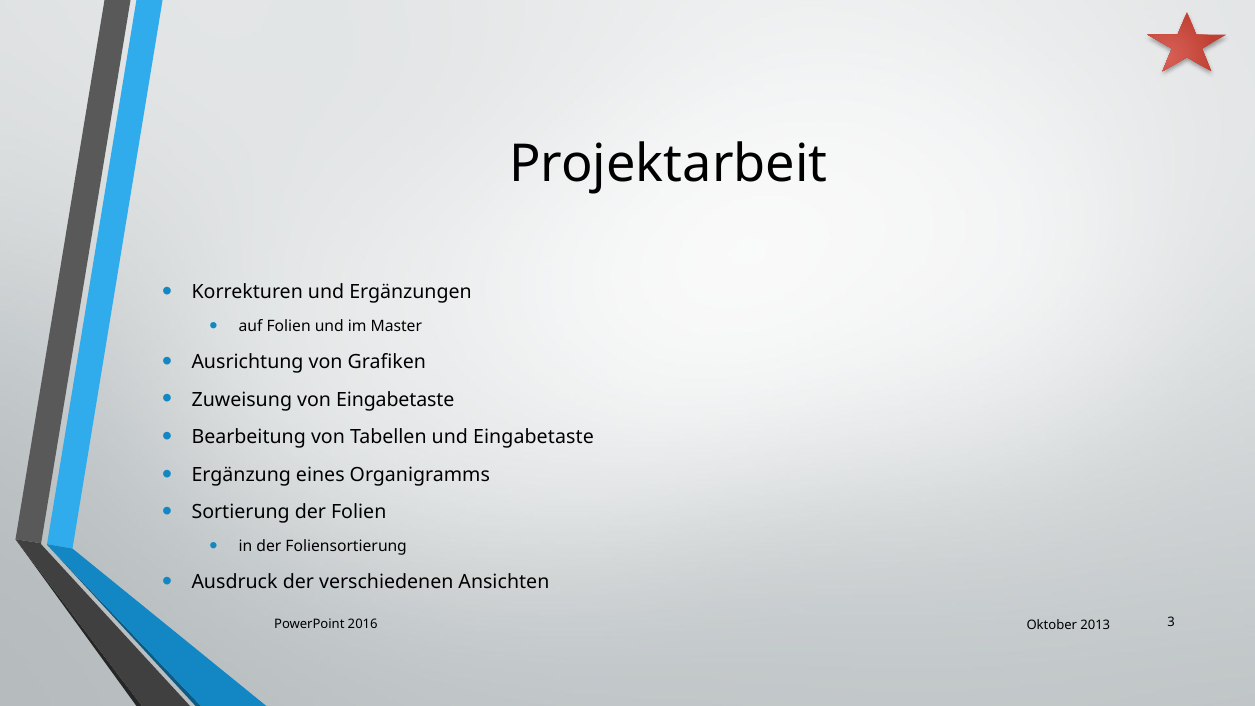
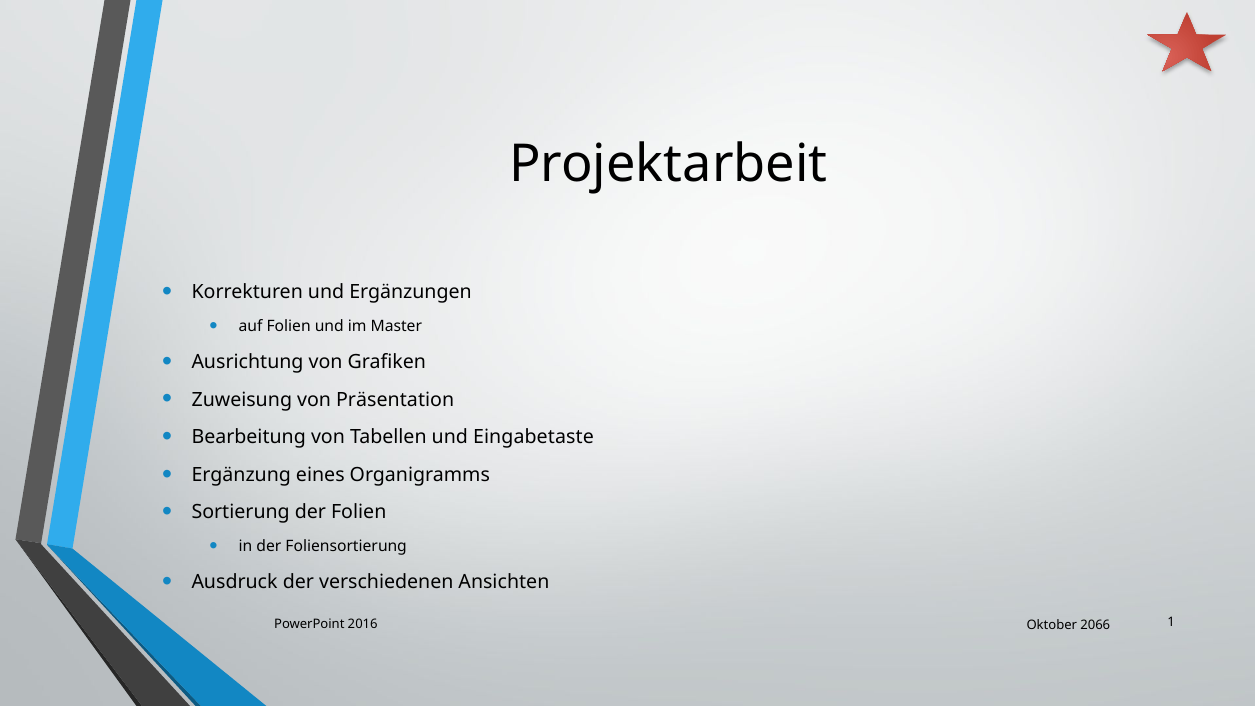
von Eingabetaste: Eingabetaste -> Präsentation
3: 3 -> 1
2013: 2013 -> 2066
